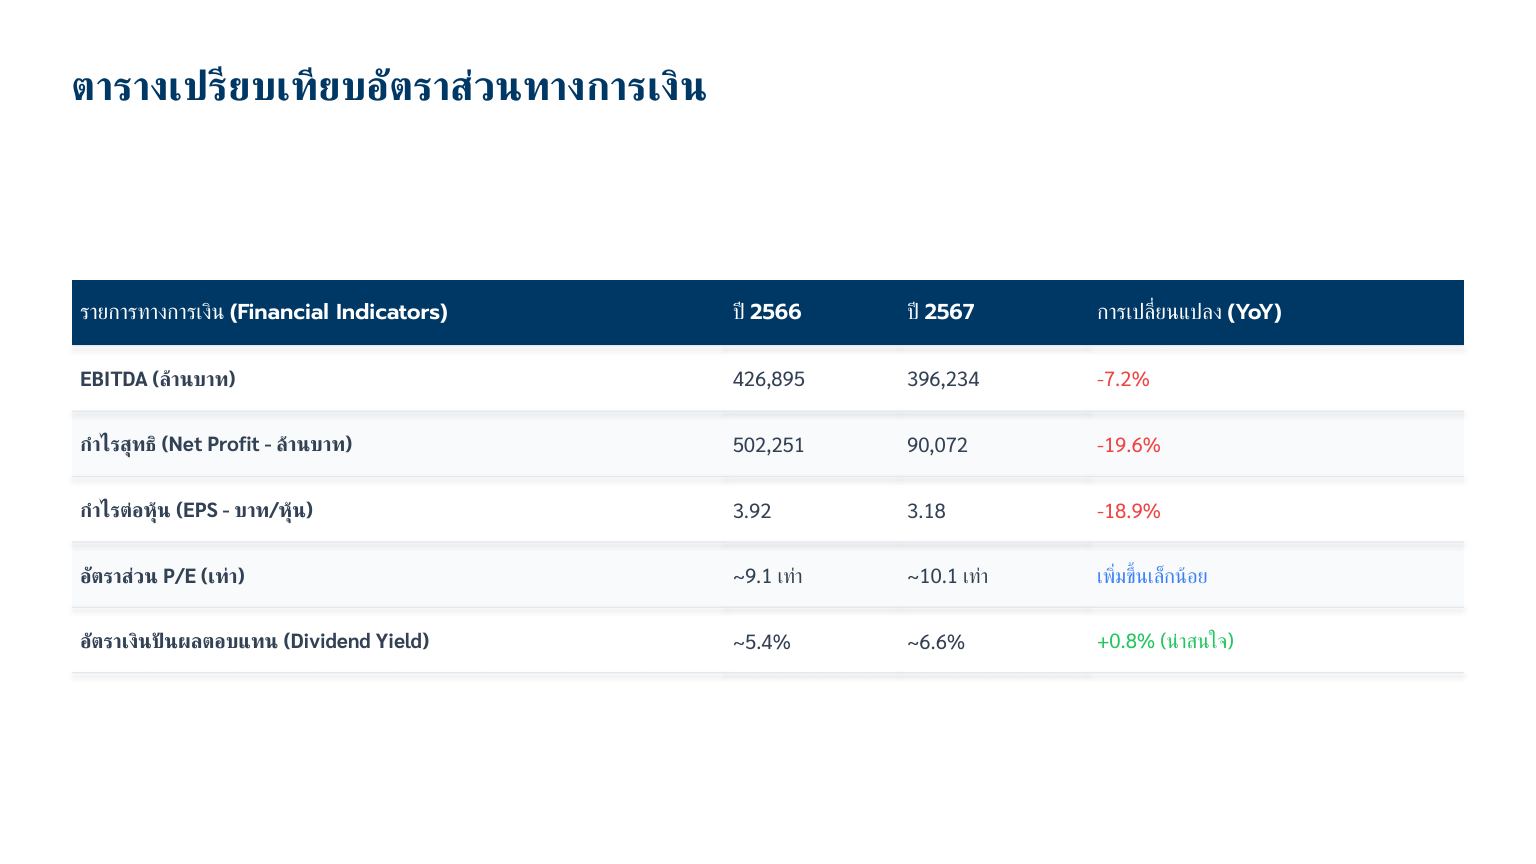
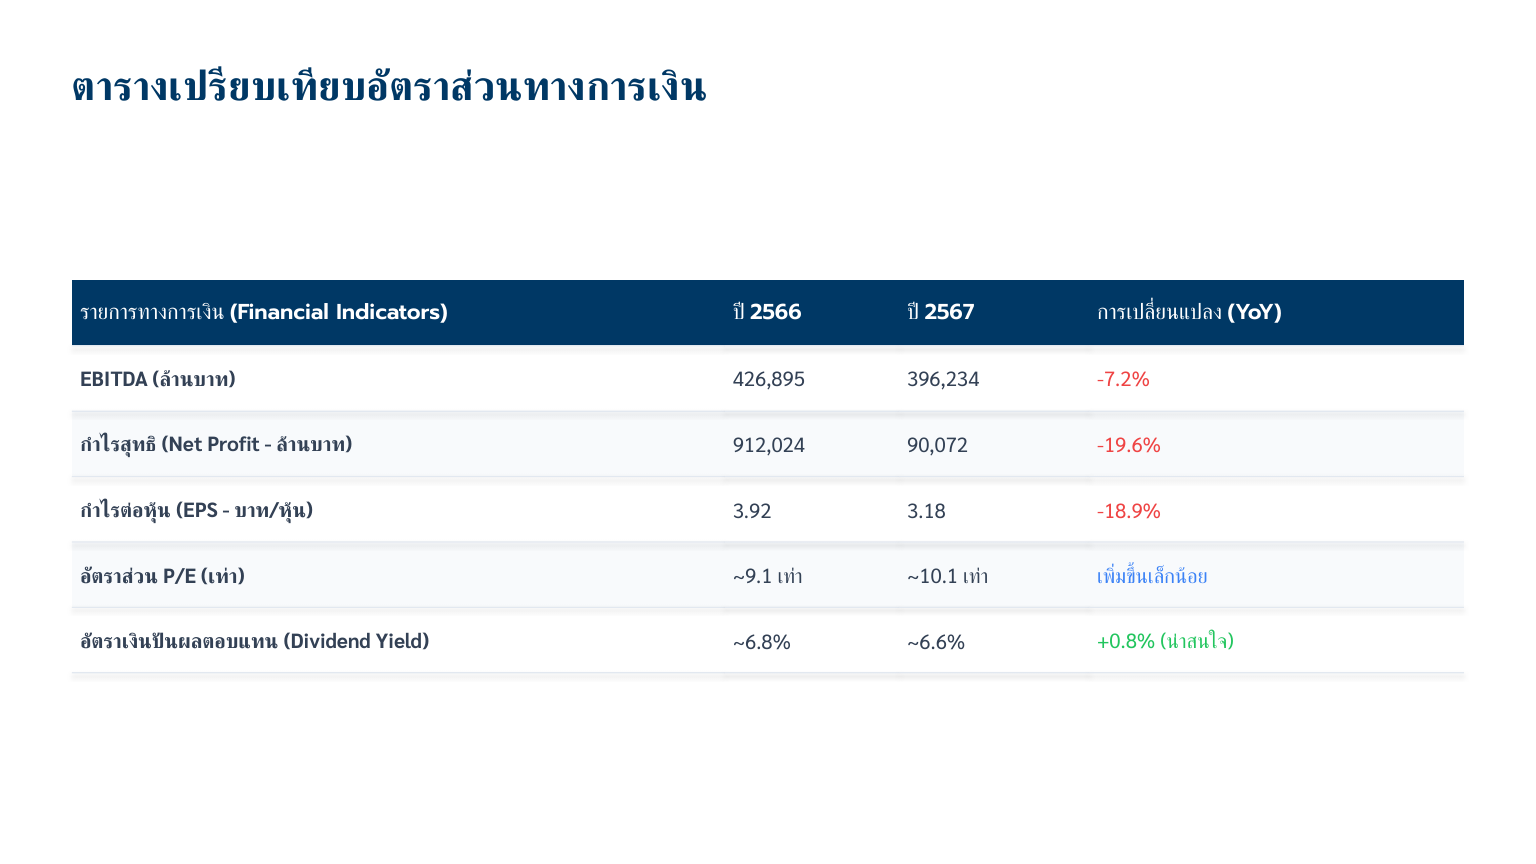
502,251: 502,251 -> 912,024
~5.4%: ~5.4% -> ~6.8%
